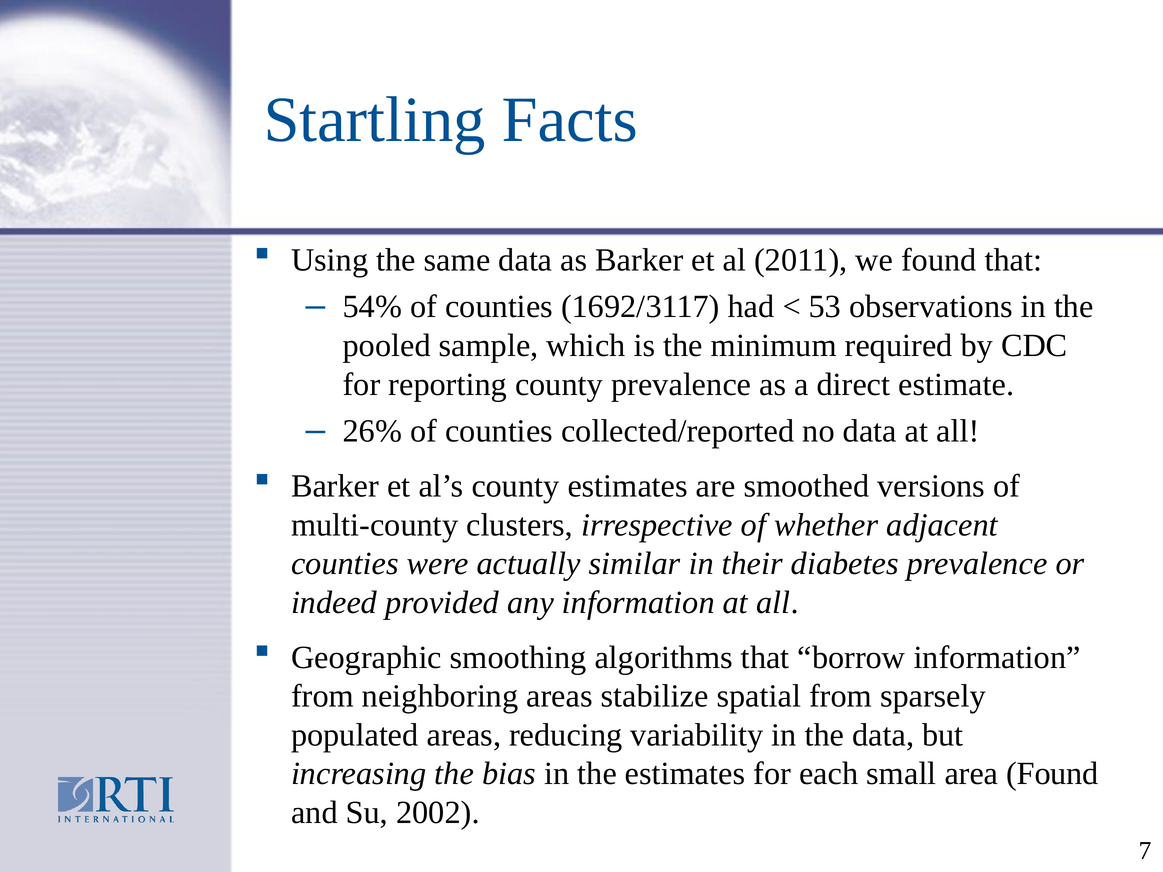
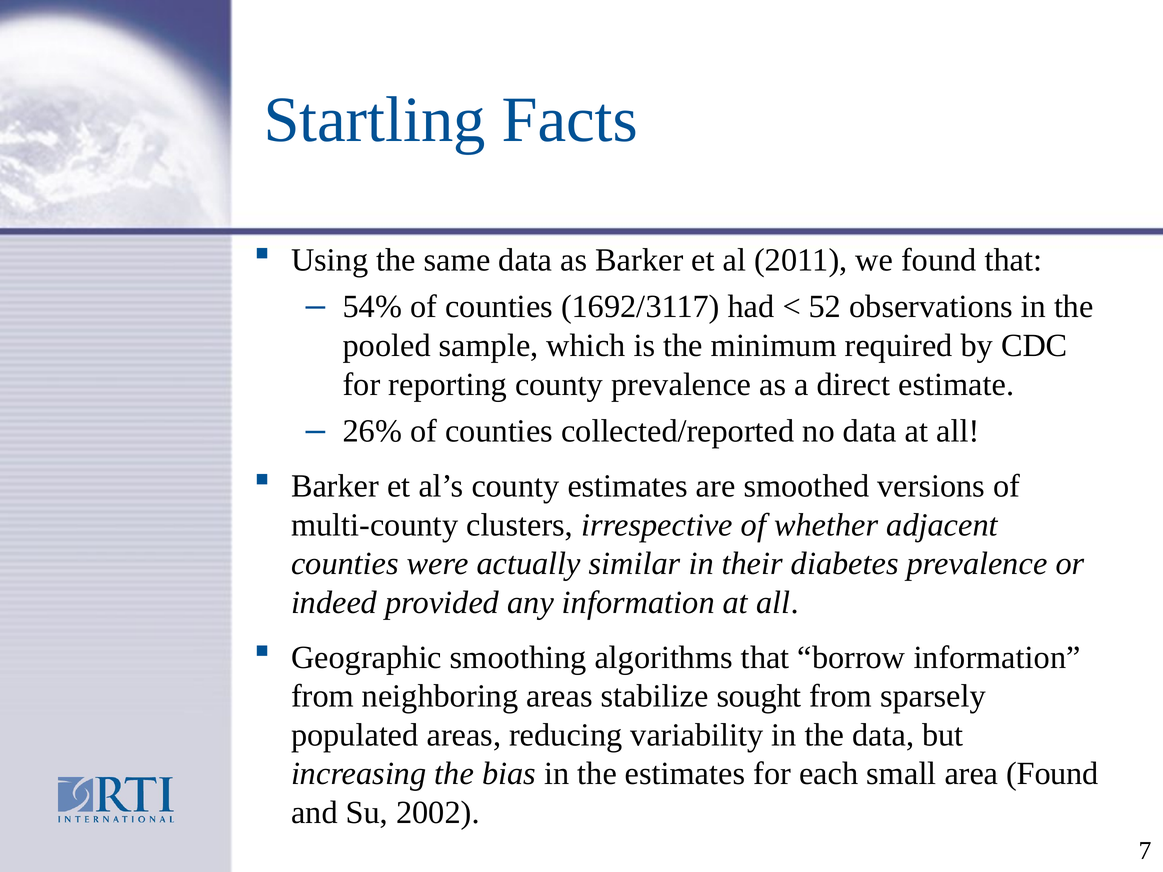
53: 53 -> 52
spatial: spatial -> sought
